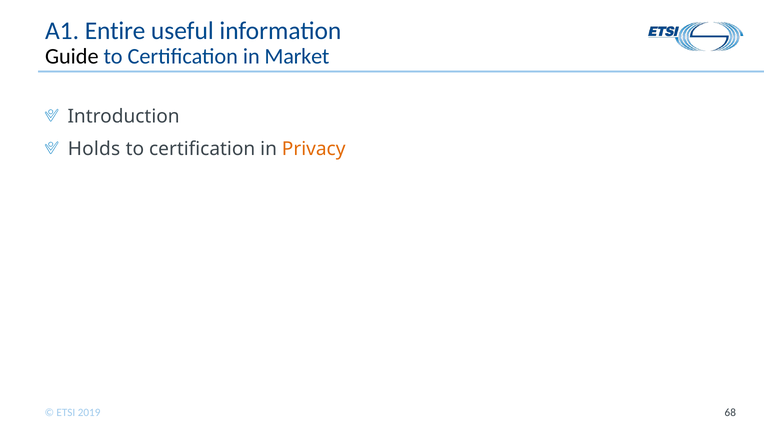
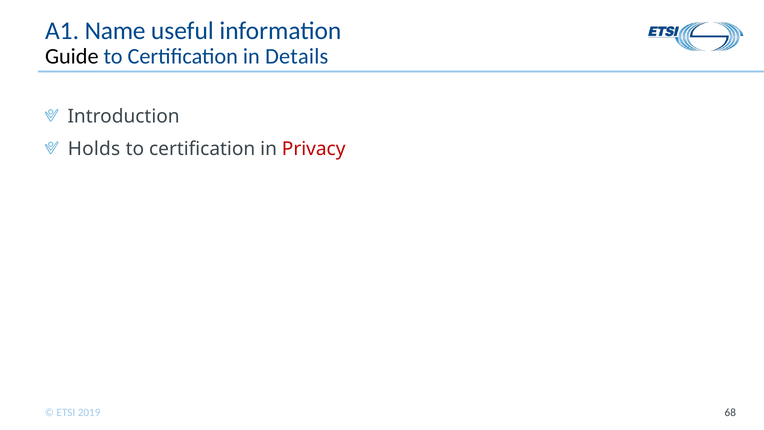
Entire: Entire -> Name
Market: Market -> Details
Privacy colour: orange -> red
